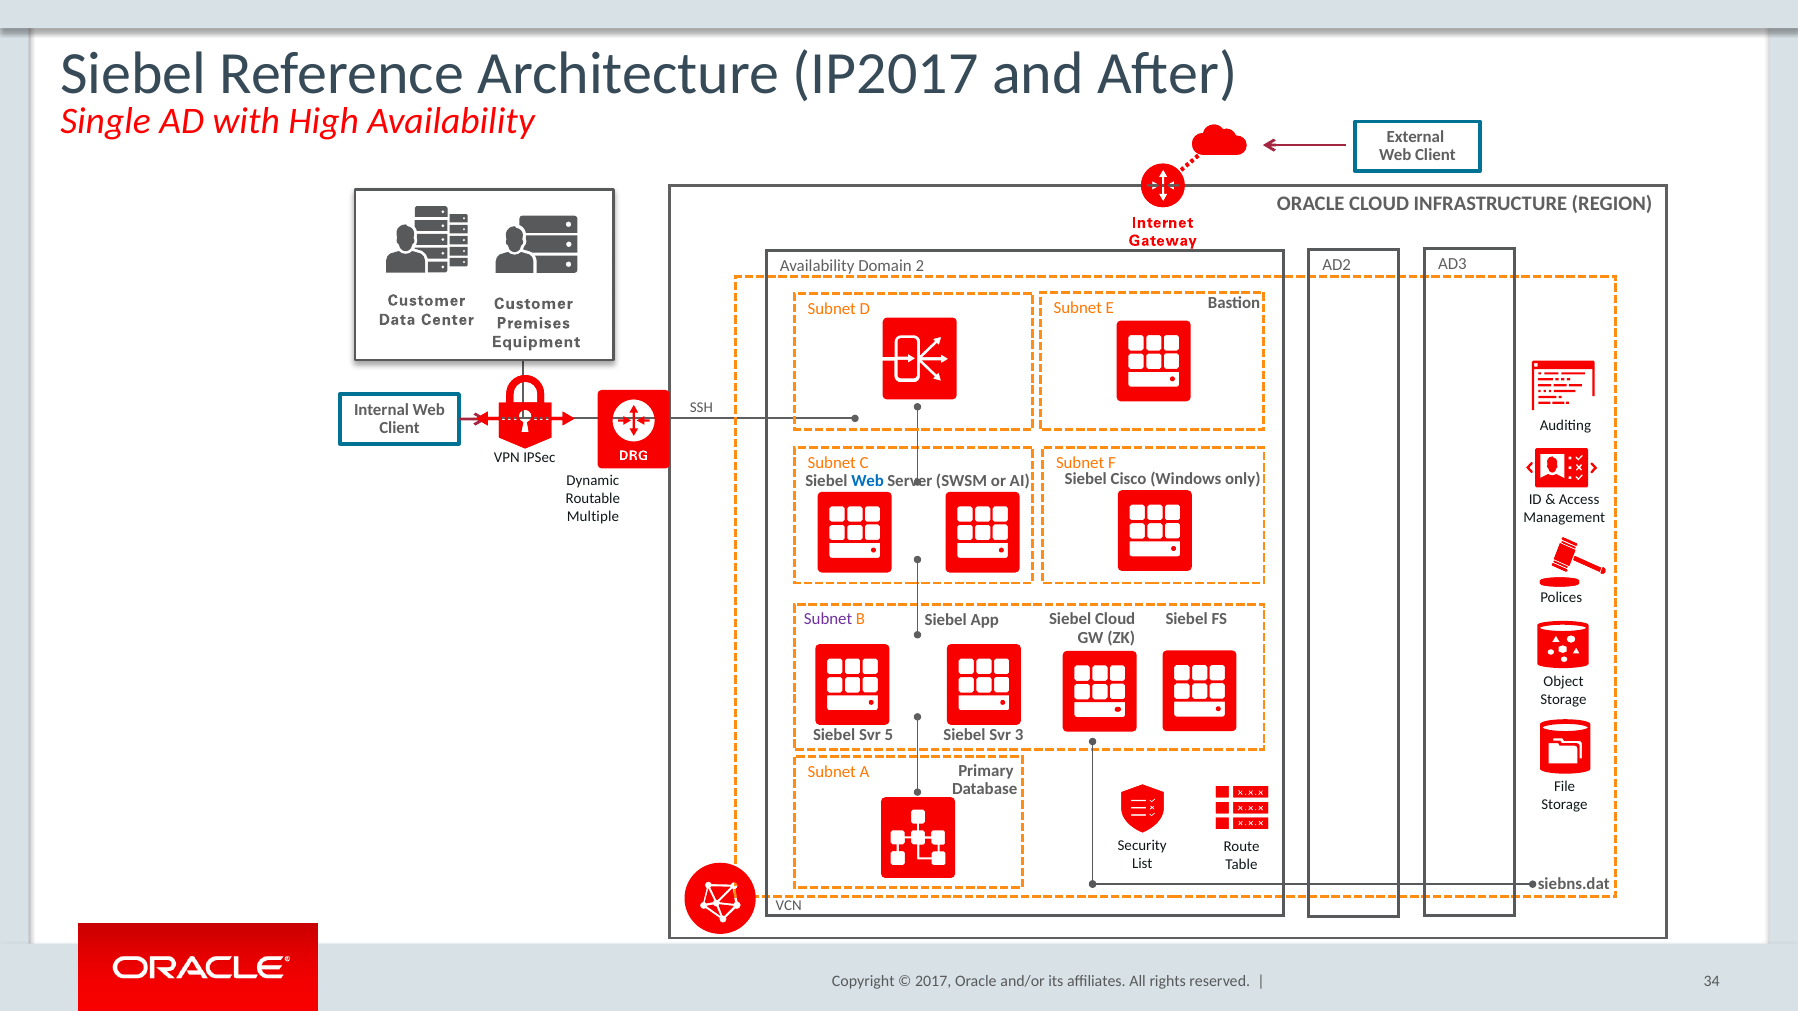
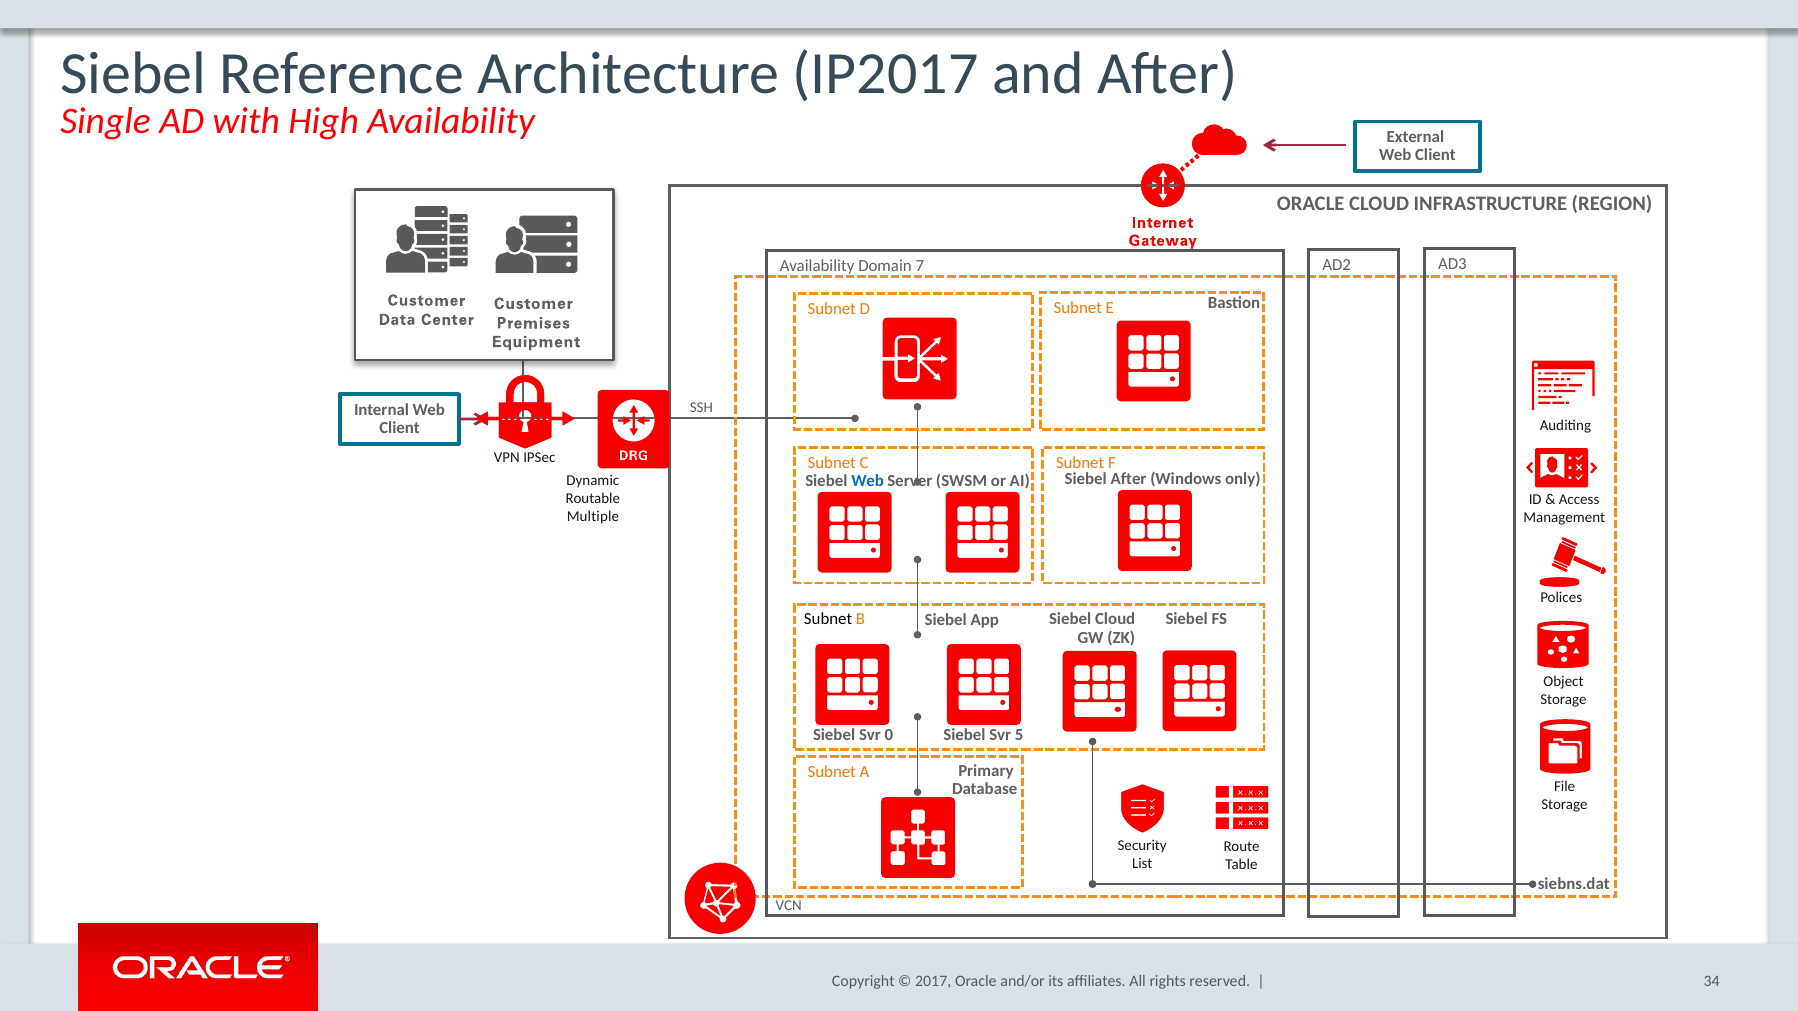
2: 2 -> 7
Siebel Cisco: Cisco -> After
Subnet at (828, 620) colour: purple -> black
5: 5 -> 0
3: 3 -> 5
